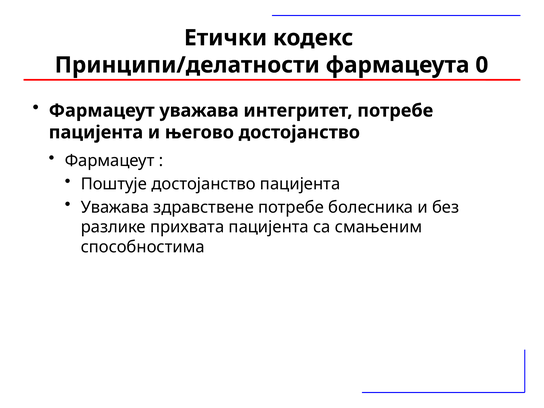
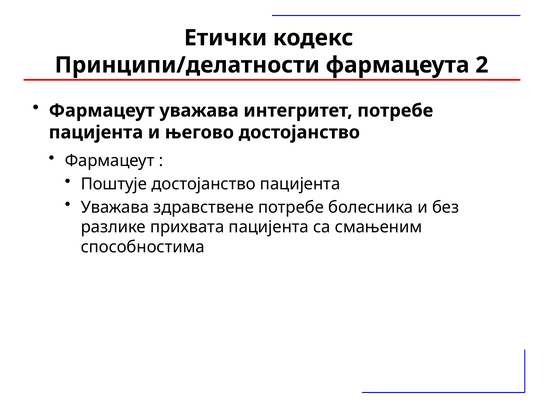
0: 0 -> 2
